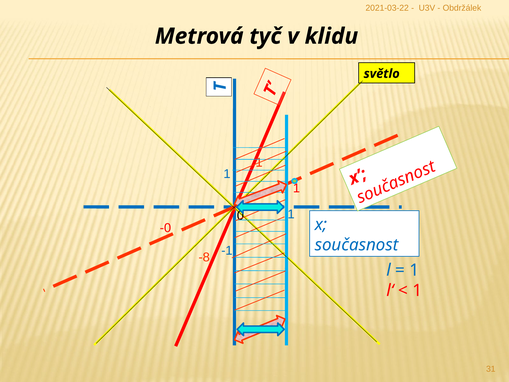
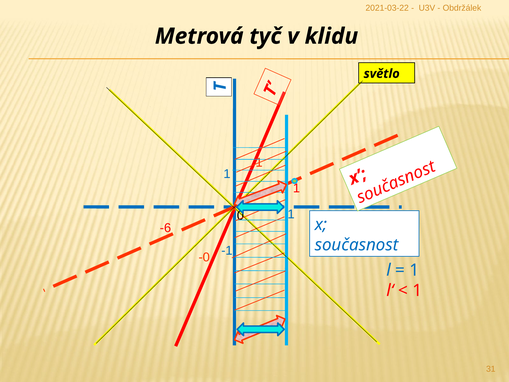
-0: -0 -> -6
-8: -8 -> -0
